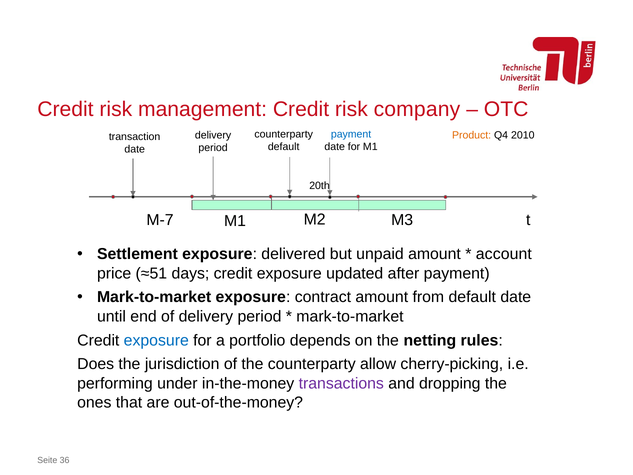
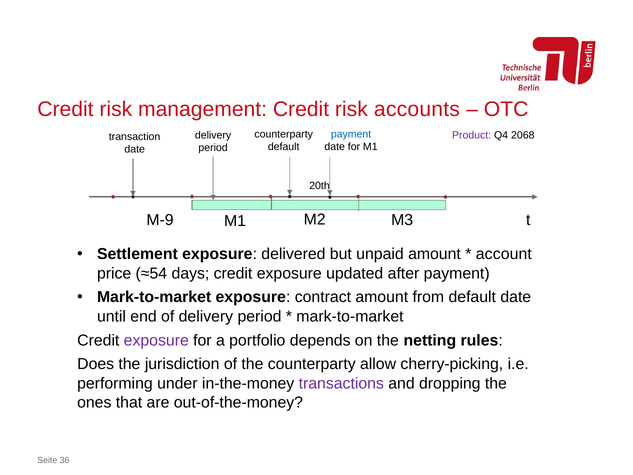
company: company -> accounts
Product colour: orange -> purple
2010: 2010 -> 2068
M-7: M-7 -> M-9
≈51: ≈51 -> ≈54
exposure at (156, 340) colour: blue -> purple
